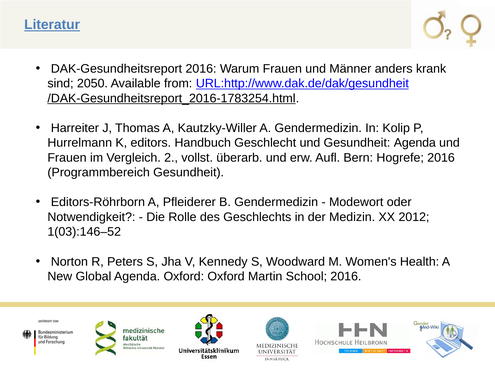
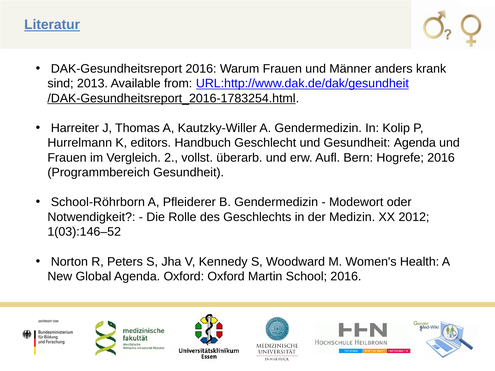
2050: 2050 -> 2013
Editors-Röhrborn: Editors-Röhrborn -> School-Röhrborn
